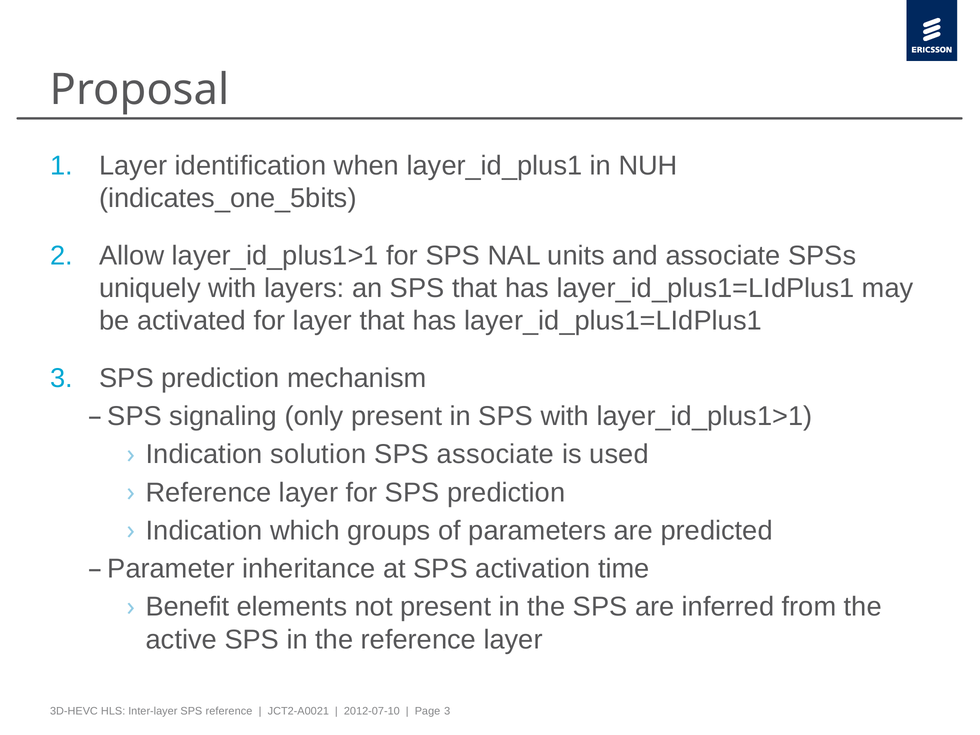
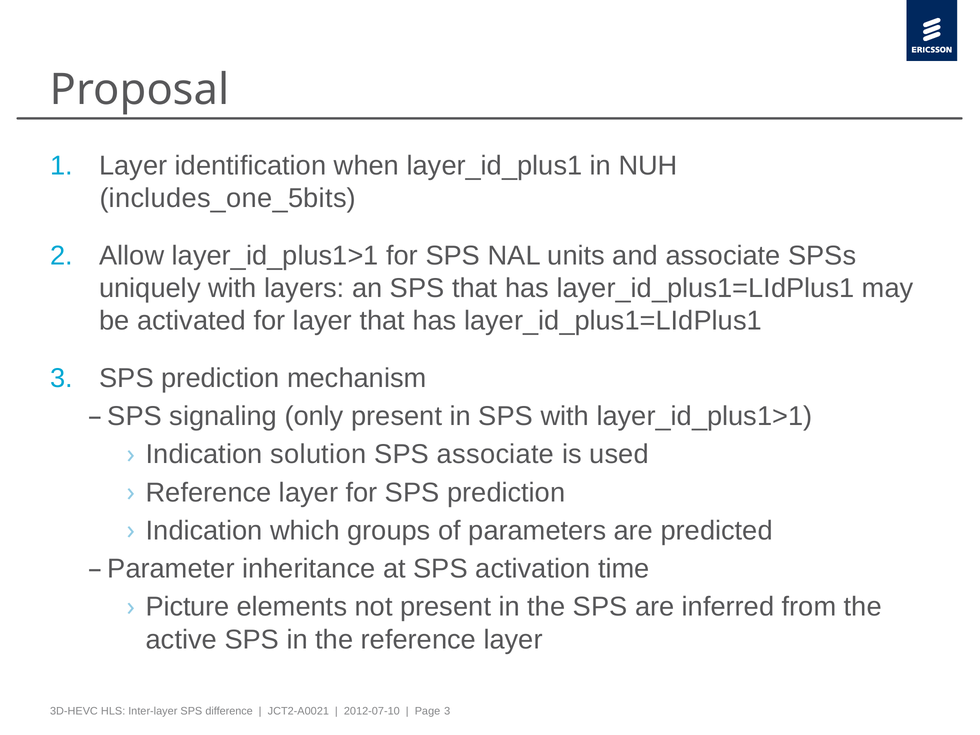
indicates_one_5bits: indicates_one_5bits -> includes_one_5bits
Benefit: Benefit -> Picture
SPS reference: reference -> difference
